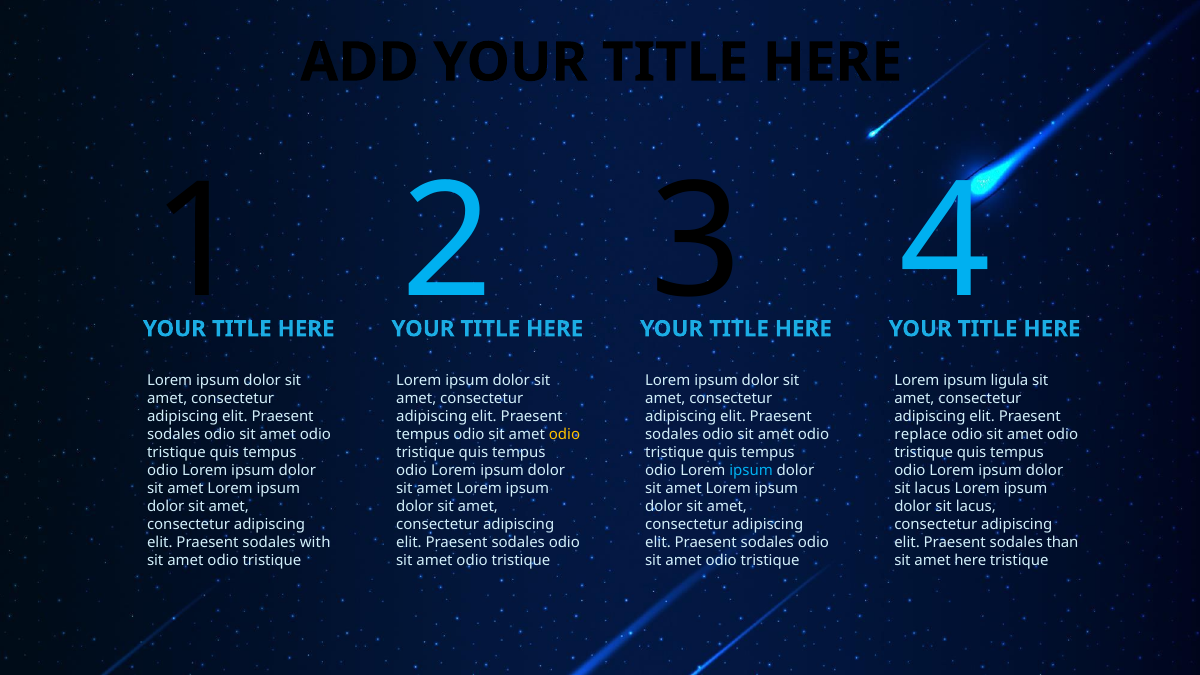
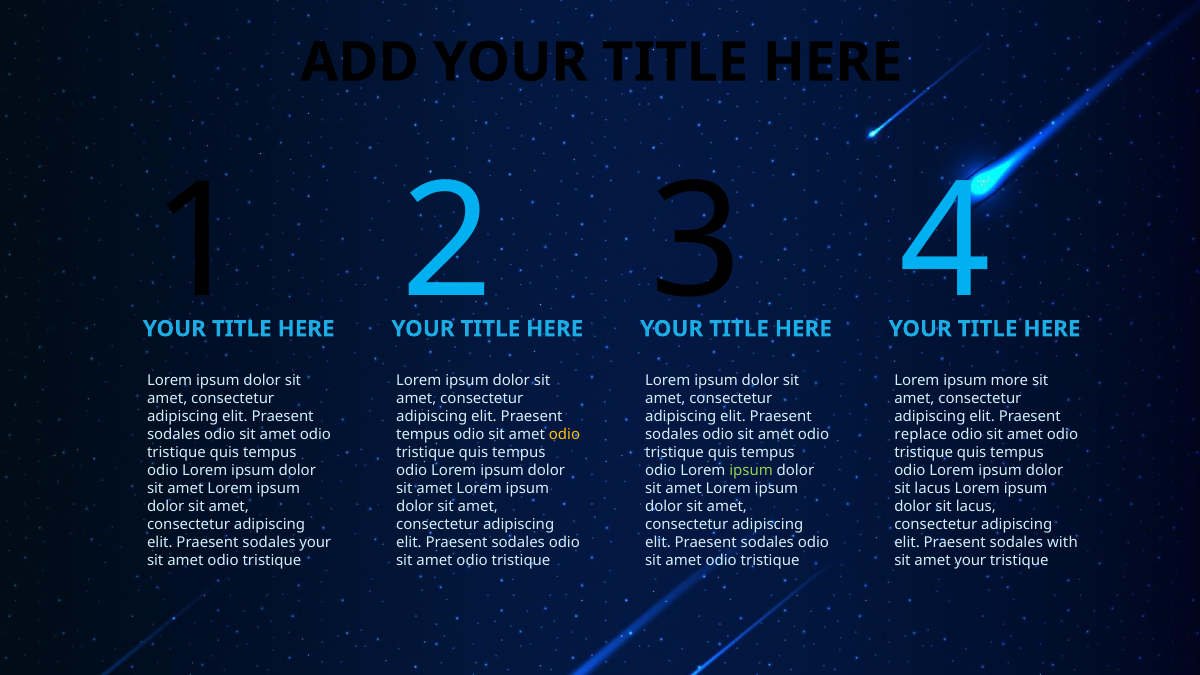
ligula: ligula -> more
ipsum at (751, 470) colour: light blue -> light green
sodales with: with -> your
than: than -> with
amet here: here -> your
